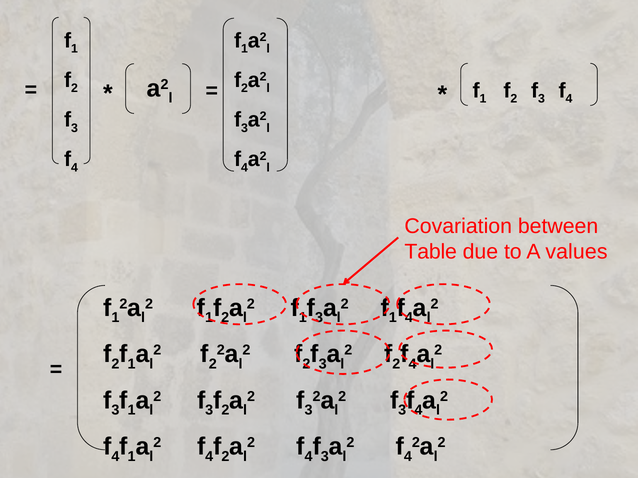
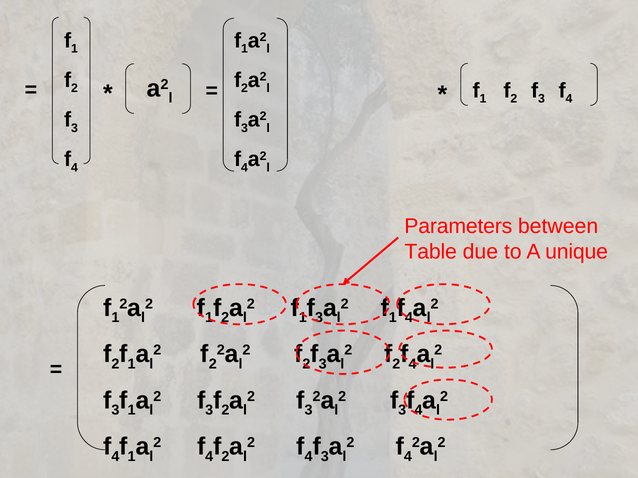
Covariation: Covariation -> Parameters
values: values -> unique
